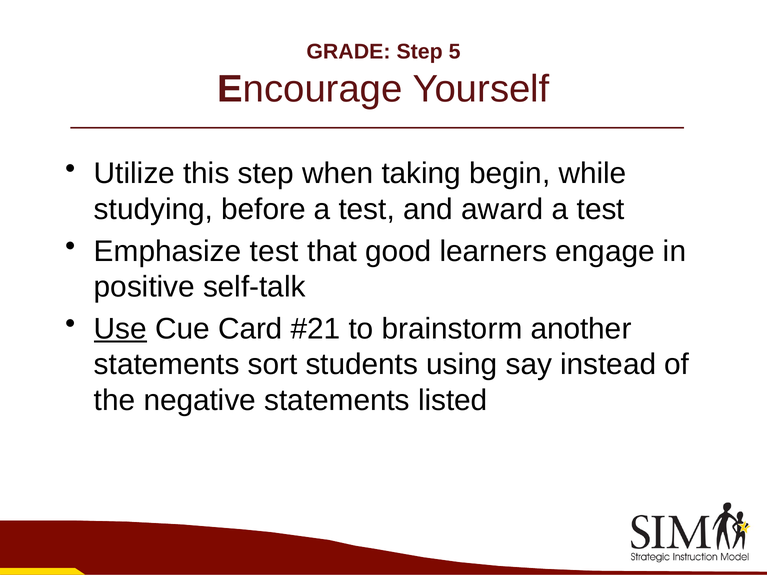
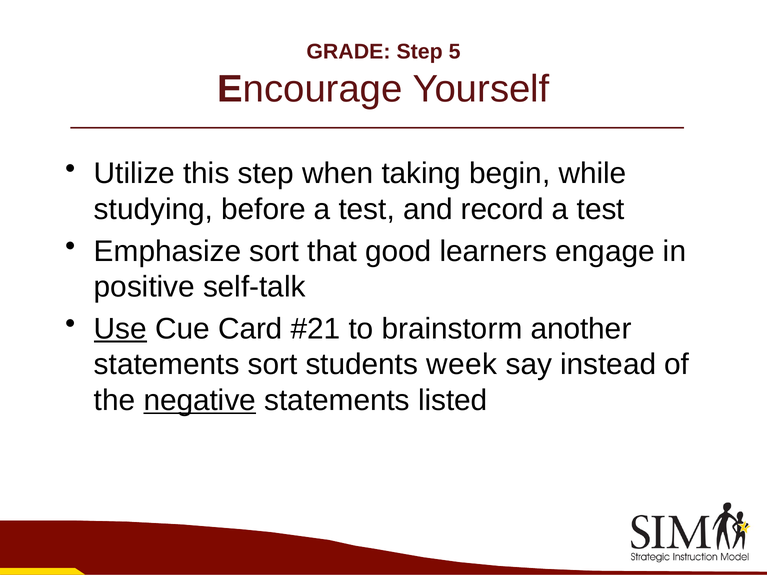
award: award -> record
Emphasize test: test -> sort
using: using -> week
negative underline: none -> present
